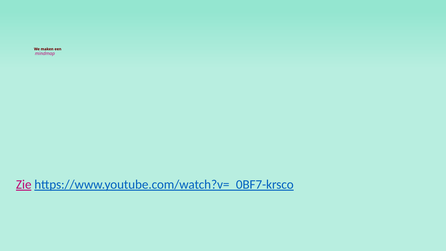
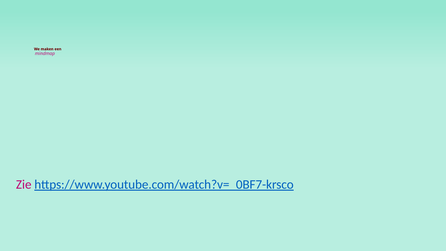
Zie underline: present -> none
